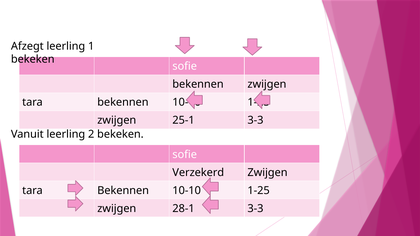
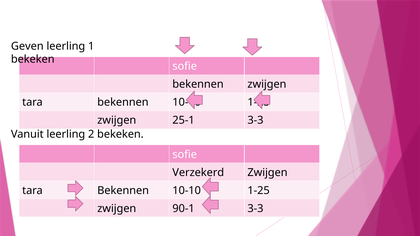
Afzegt: Afzegt -> Geven
28-1: 28-1 -> 90-1
